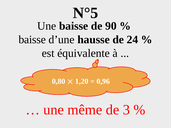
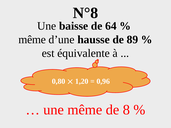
N°5: N°5 -> N°8
90: 90 -> 64
baisse at (32, 40): baisse -> même
24: 24 -> 89
3: 3 -> 8
